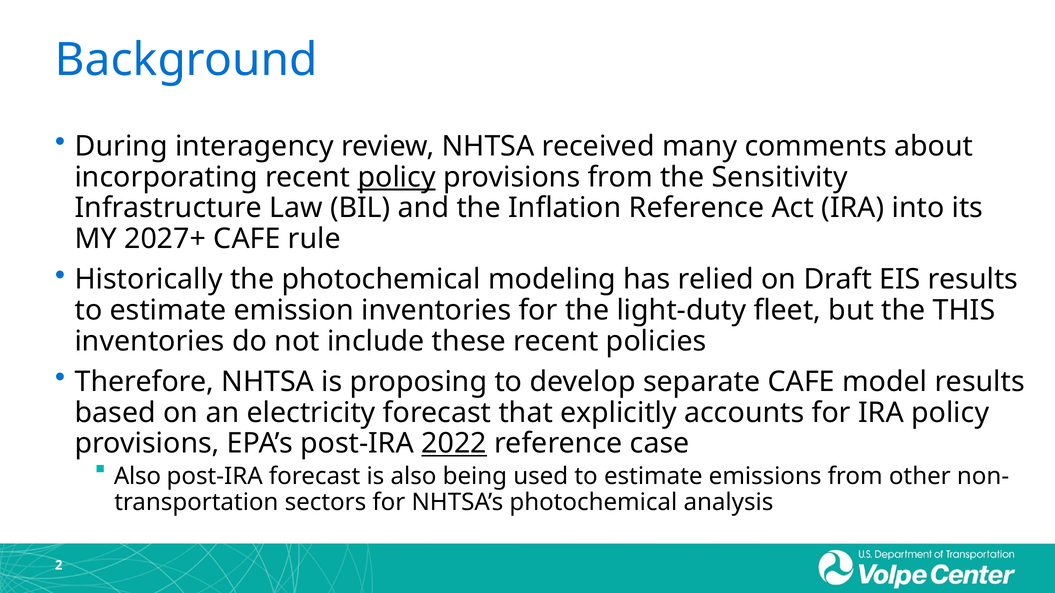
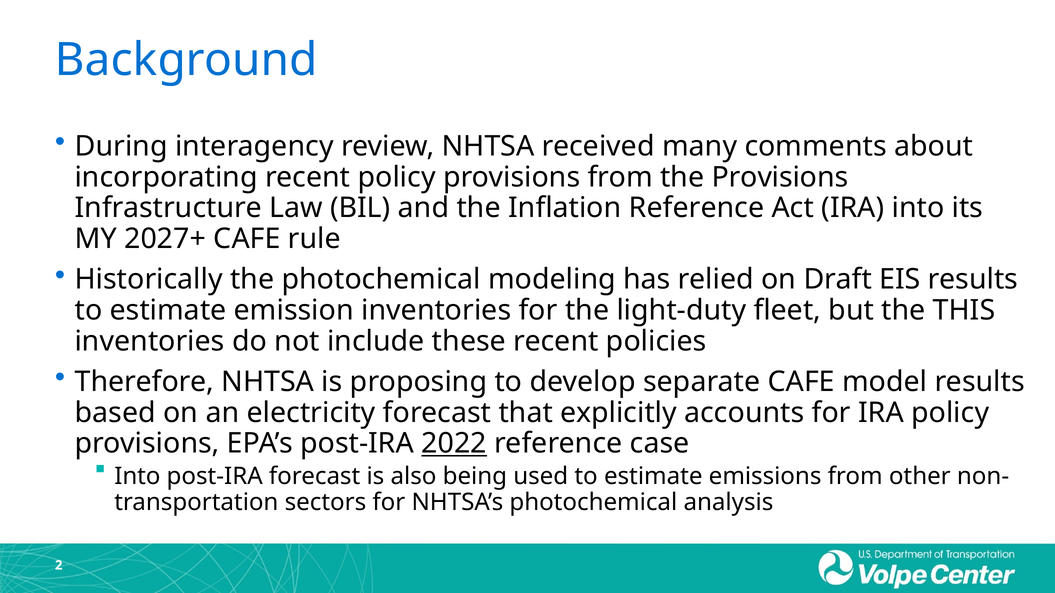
policy at (397, 177) underline: present -> none
the Sensitivity: Sensitivity -> Provisions
Also at (137, 477): Also -> Into
